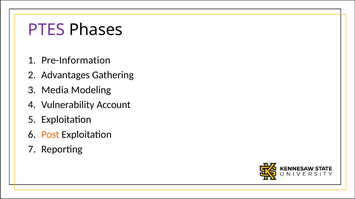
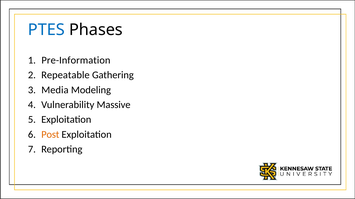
PTES colour: purple -> blue
Advantages: Advantages -> Repeatable
Account: Account -> Massive
